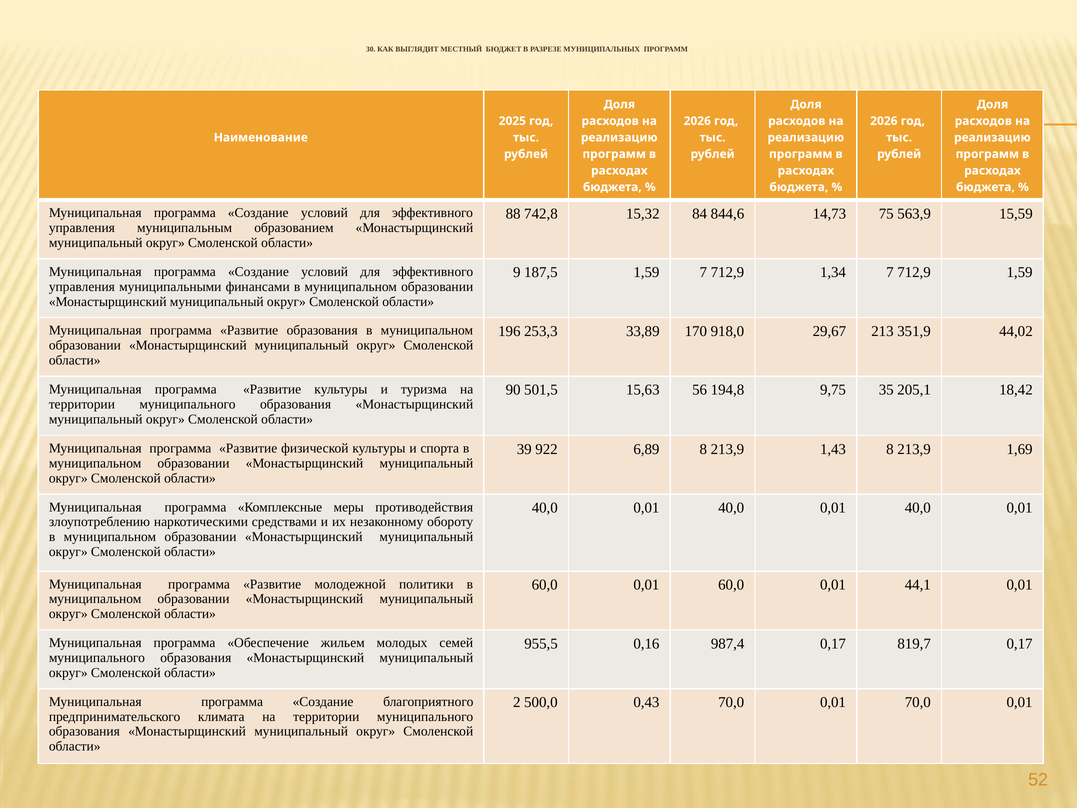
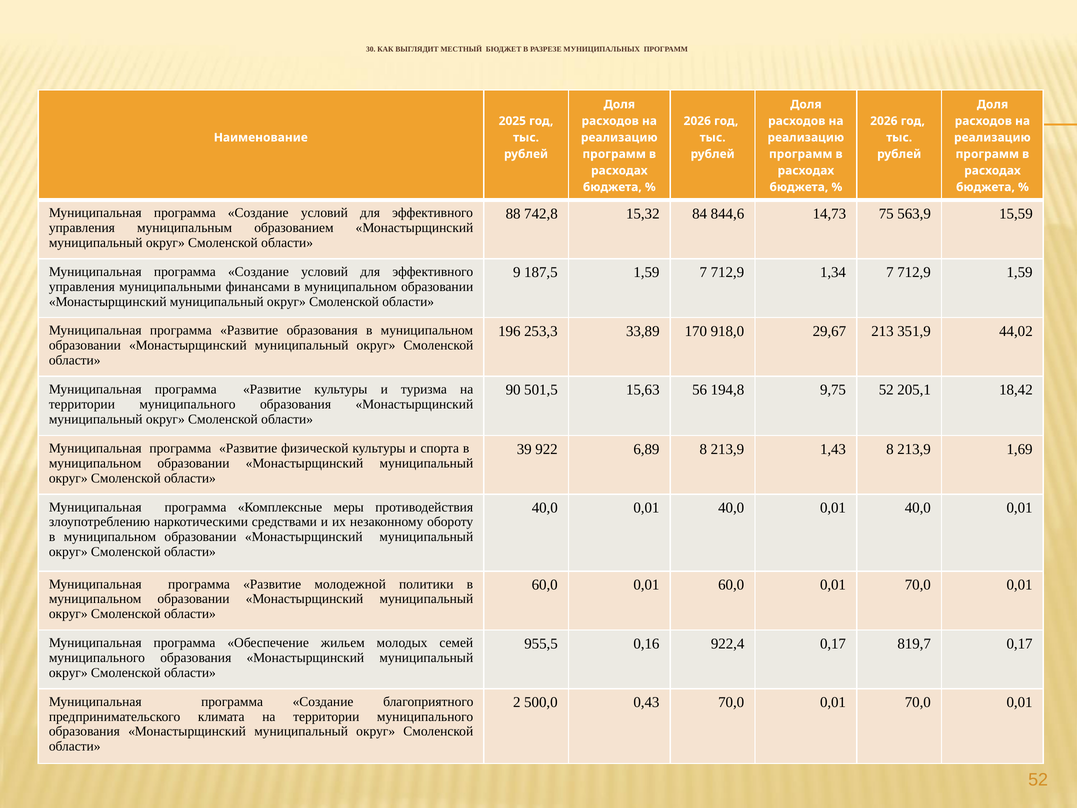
9,75 35: 35 -> 52
60,0 0,01 44,1: 44,1 -> 70,0
987,4: 987,4 -> 922,4
